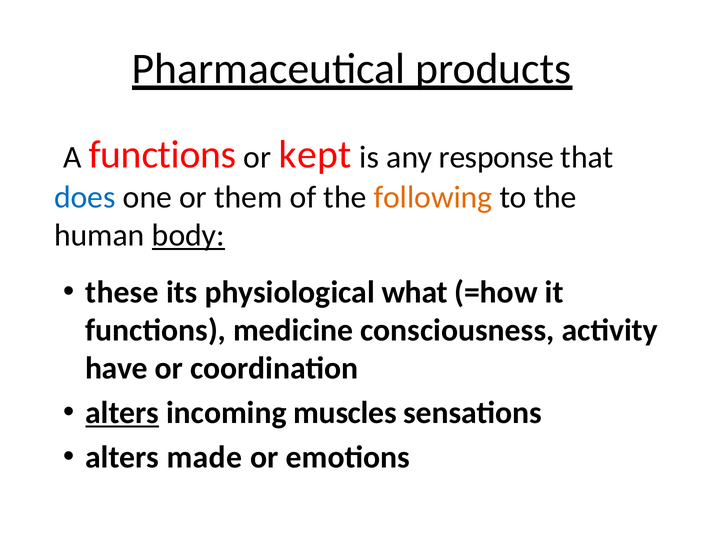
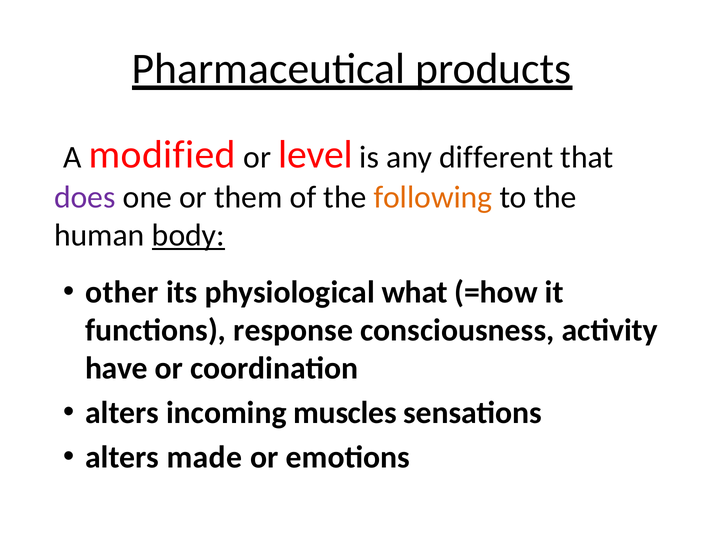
A functions: functions -> modified
kept: kept -> level
response: response -> different
does colour: blue -> purple
these: these -> other
medicine: medicine -> response
alters at (122, 413) underline: present -> none
